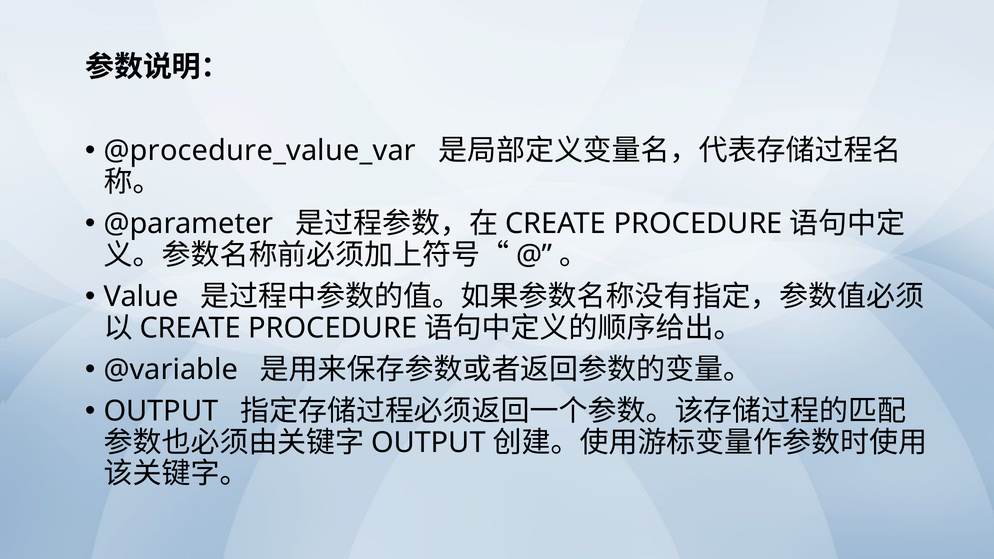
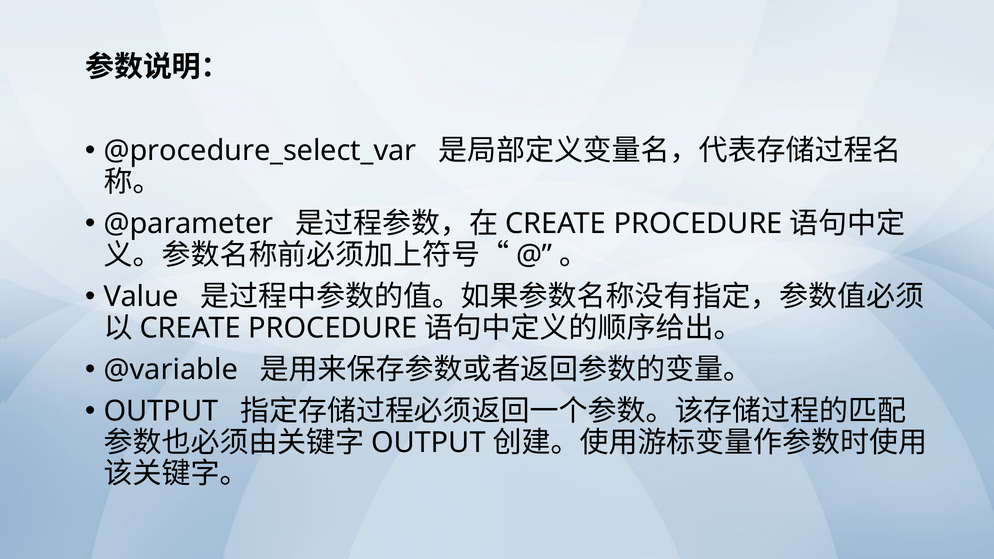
@procedure_value_var: @procedure_value_var -> @procedure_select_var
